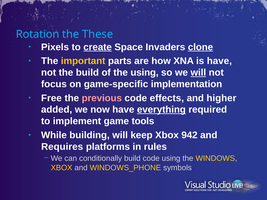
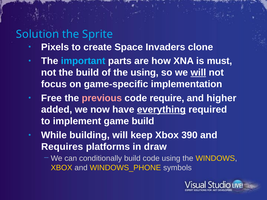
Rotation: Rotation -> Solution
These: These -> Sprite
create underline: present -> none
clone underline: present -> none
important colour: yellow -> light blue
is have: have -> must
effects: effects -> require
game tools: tools -> build
942: 942 -> 390
rules: rules -> draw
